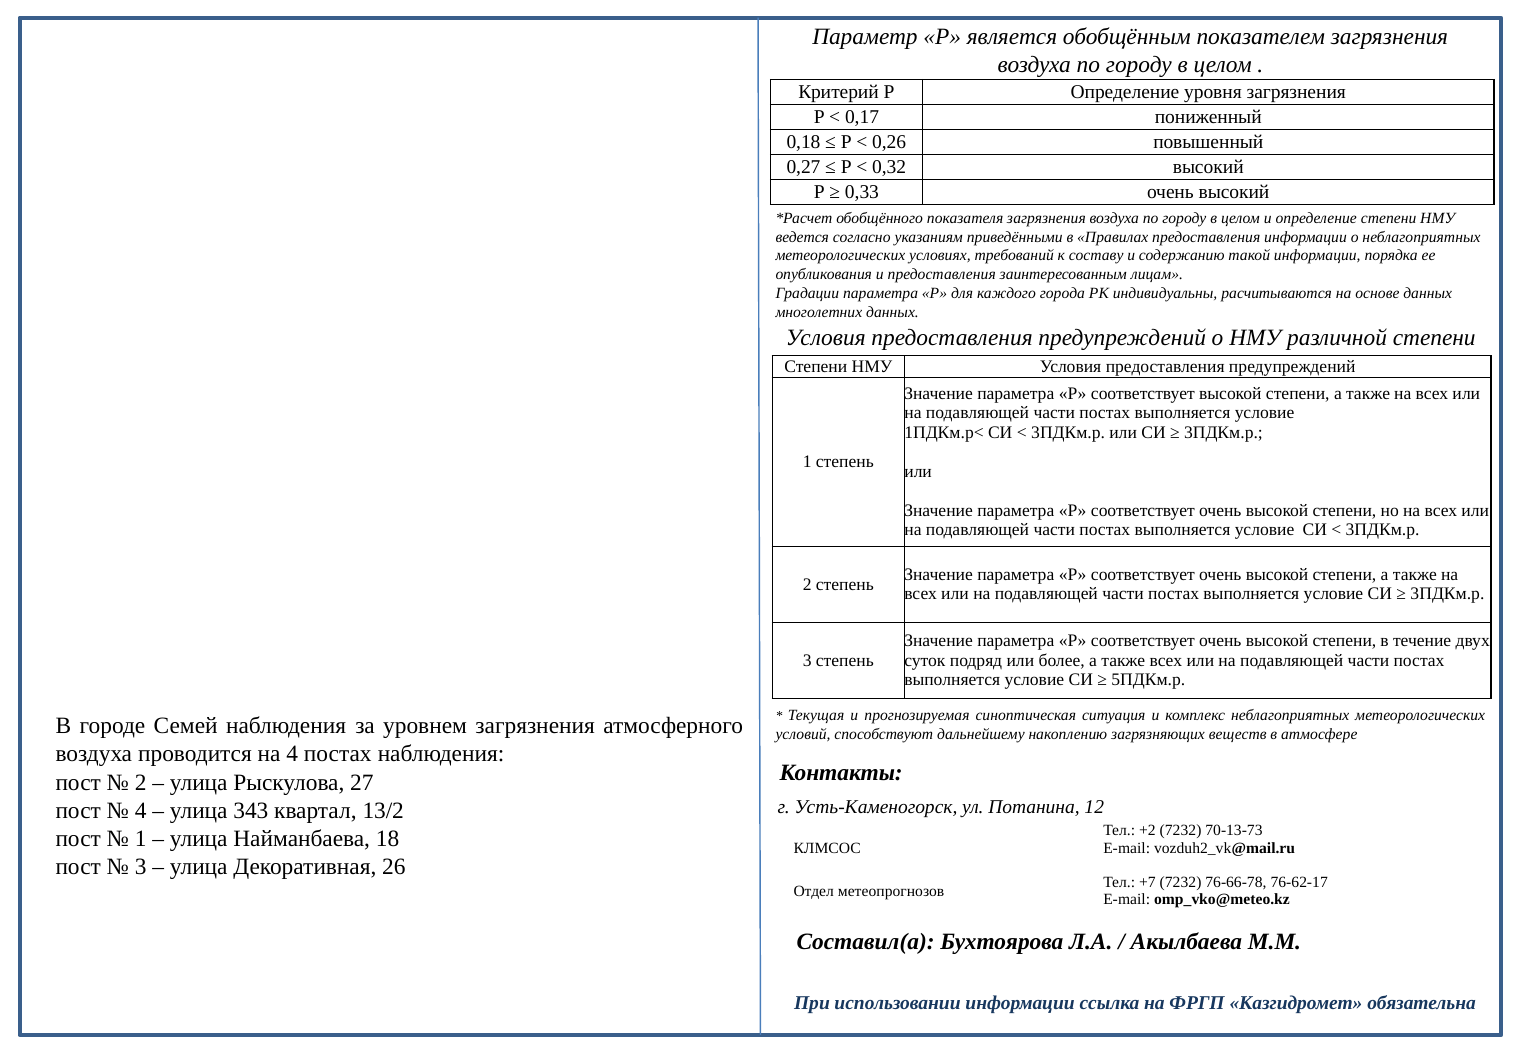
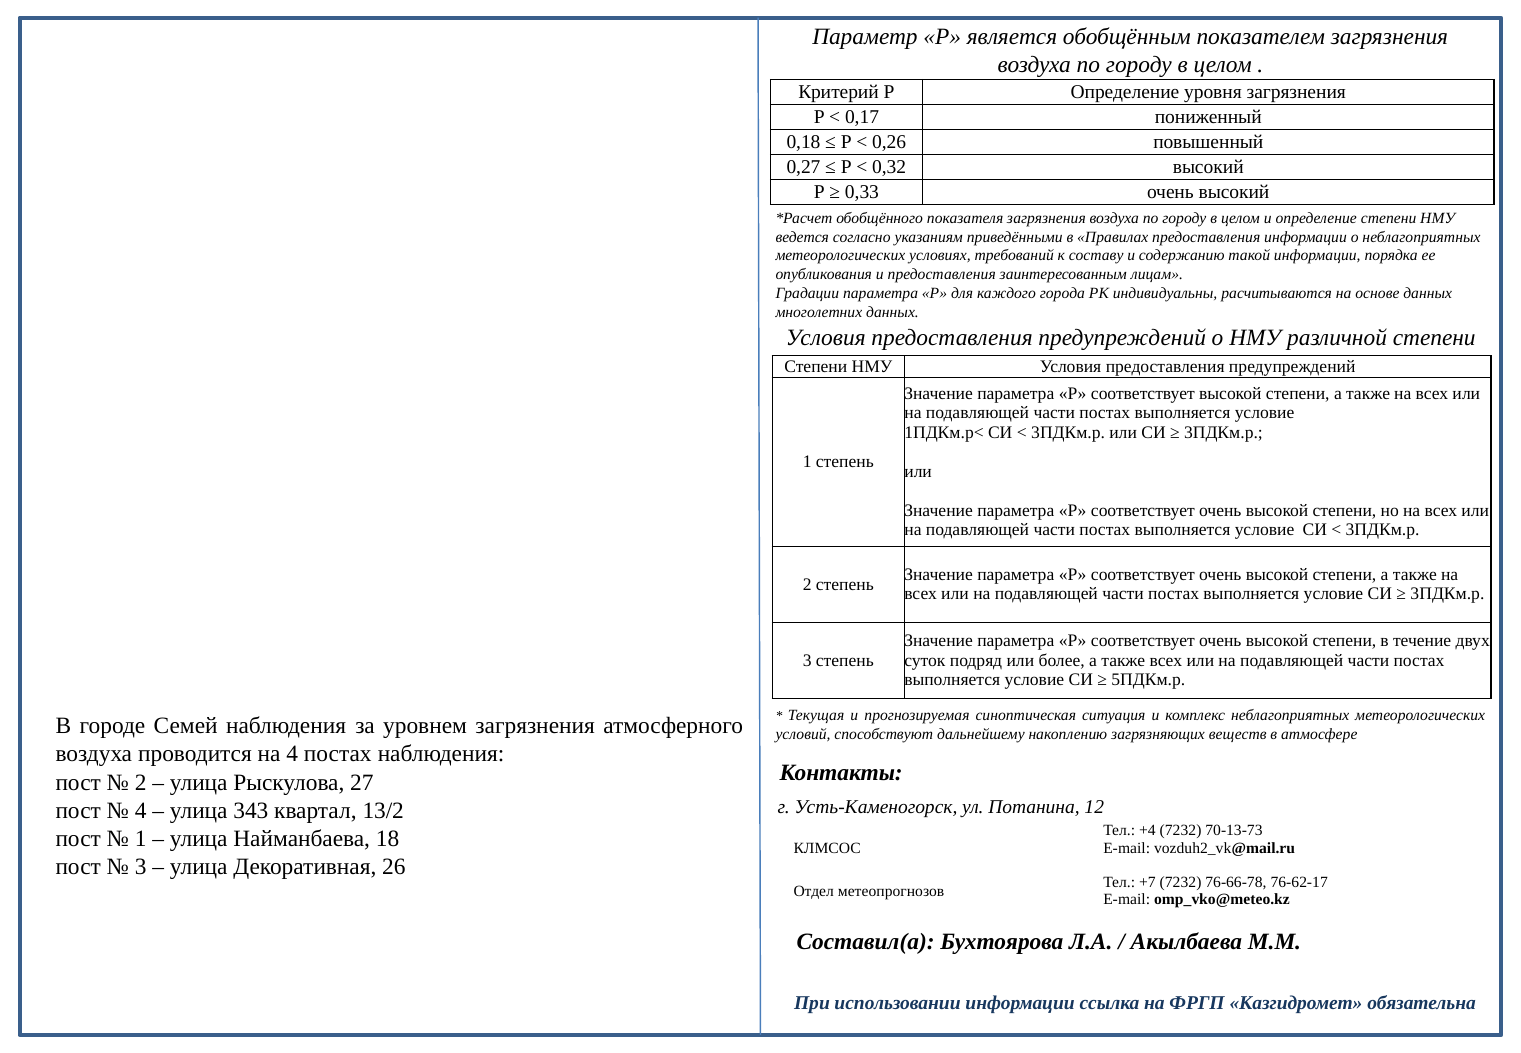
+2: +2 -> +4
